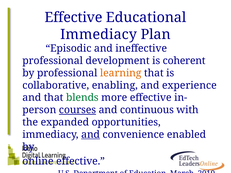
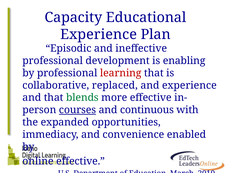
Effective at (73, 18): Effective -> Capacity
Immediacy at (99, 34): Immediacy -> Experience
coherent: coherent -> enabling
learning colour: orange -> red
enabling: enabling -> replaced
and at (91, 135) underline: present -> none
